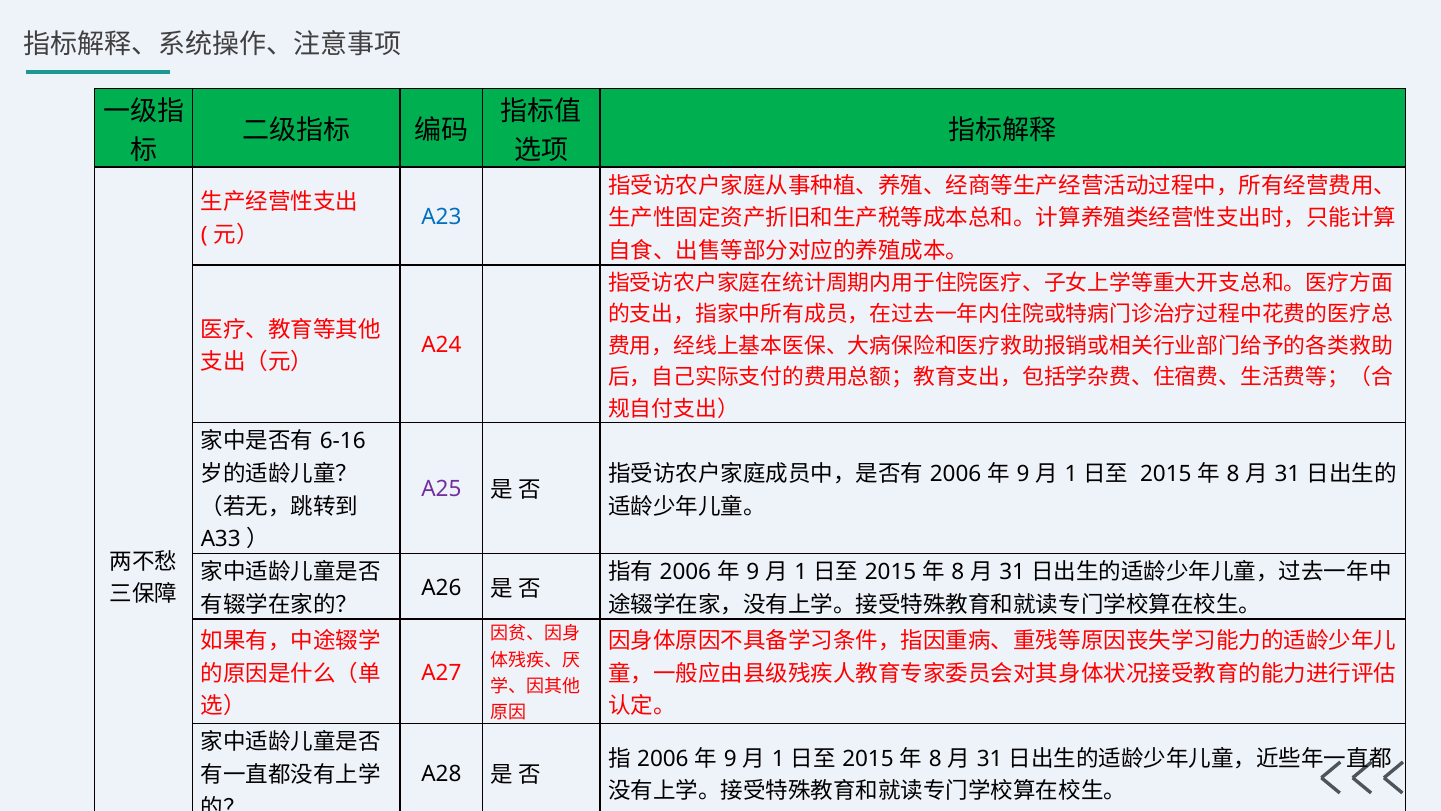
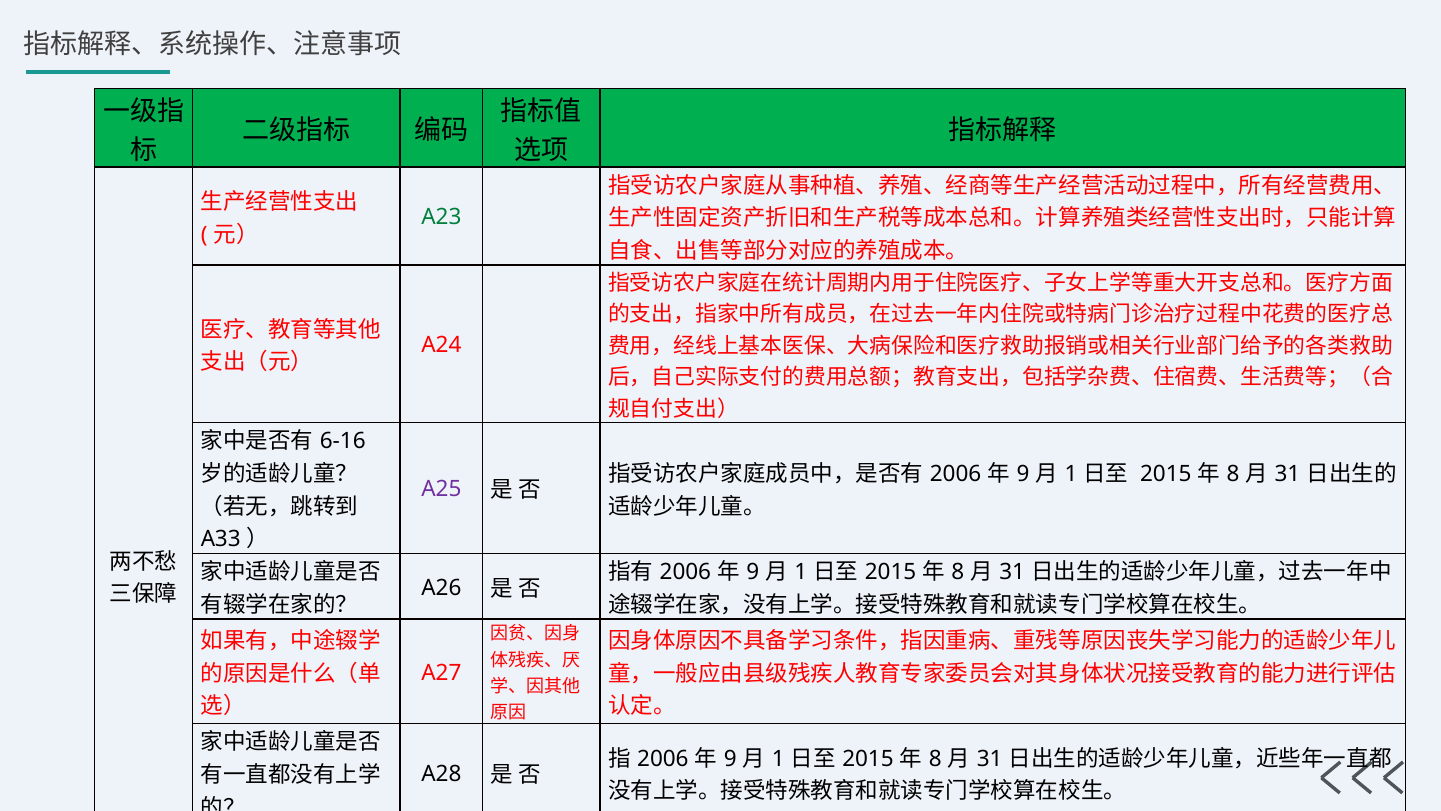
A23 colour: blue -> green
